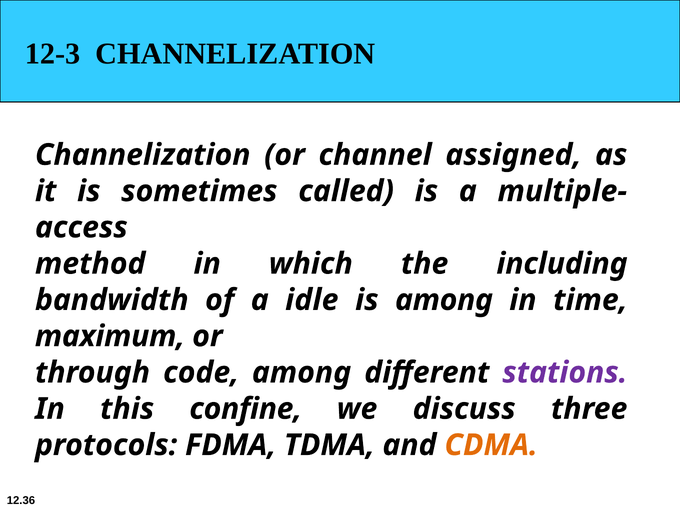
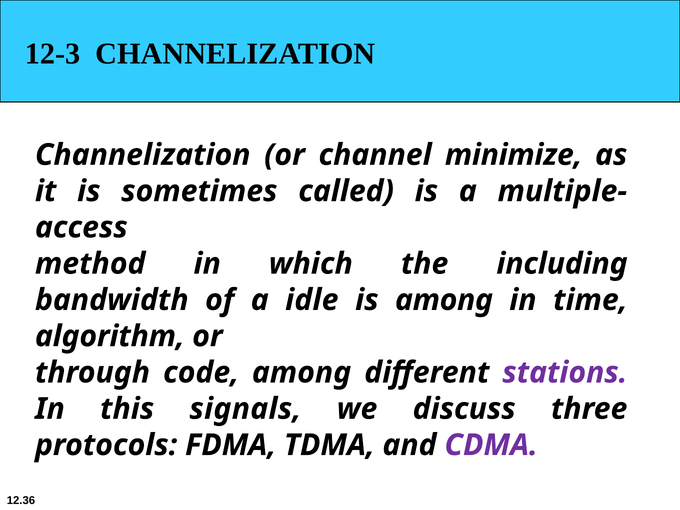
assigned: assigned -> minimize
maximum: maximum -> algorithm
confine: confine -> signals
CDMA colour: orange -> purple
